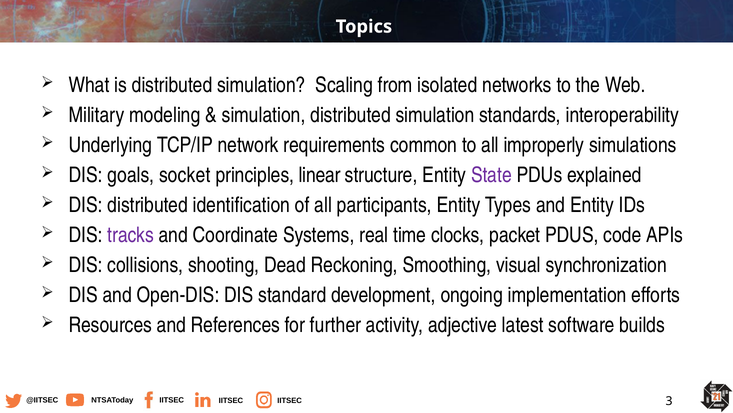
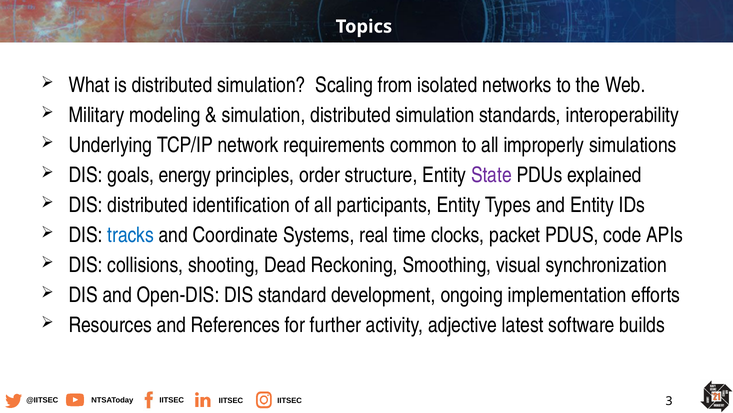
socket: socket -> energy
linear: linear -> order
tracks colour: purple -> blue
